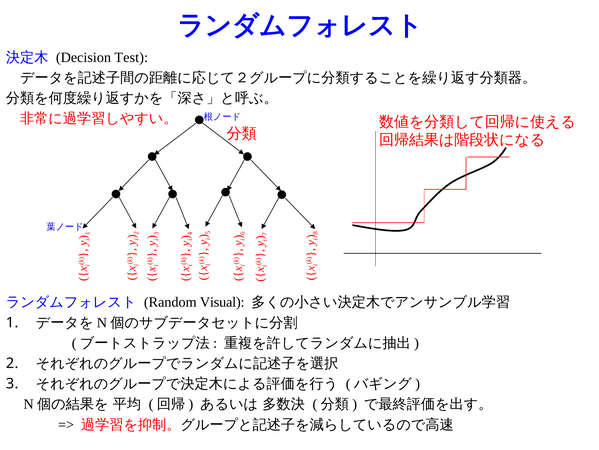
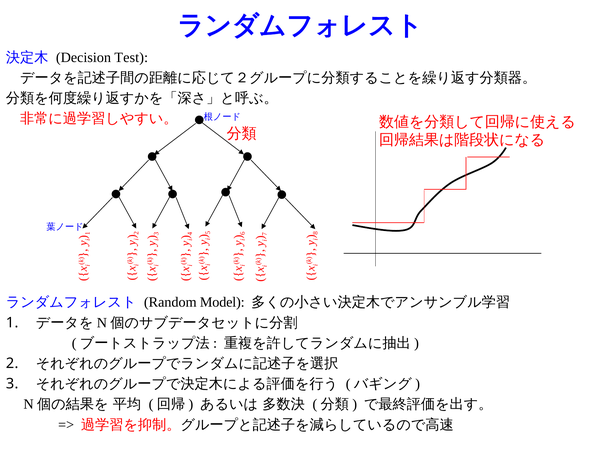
Visual: Visual -> Model
